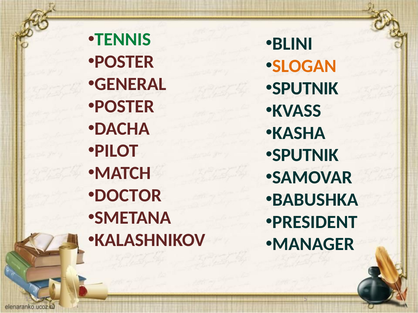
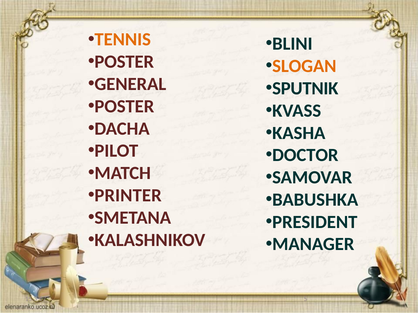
TENNIS colour: green -> orange
SPUTNIK at (305, 155): SPUTNIK -> DOCTOR
DOCTOR: DOCTOR -> PRINTER
